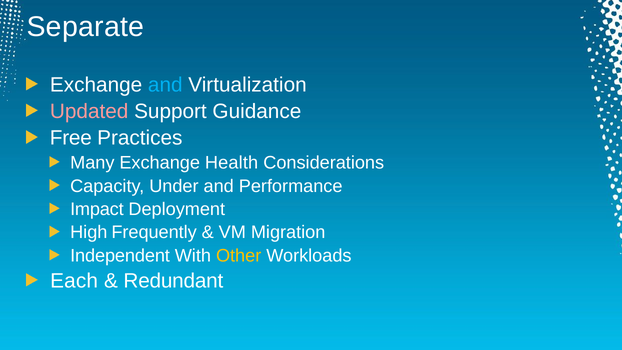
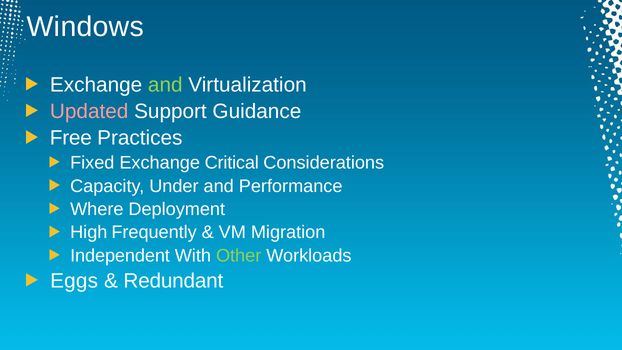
Separate: Separate -> Windows
and at (165, 85) colour: light blue -> light green
Many: Many -> Fixed
Health: Health -> Critical
Impact: Impact -> Where
Other colour: yellow -> light green
Each: Each -> Eggs
